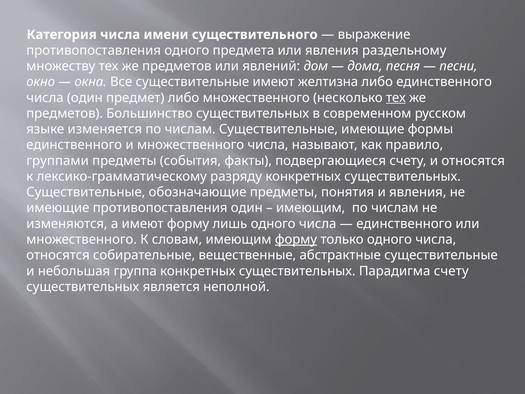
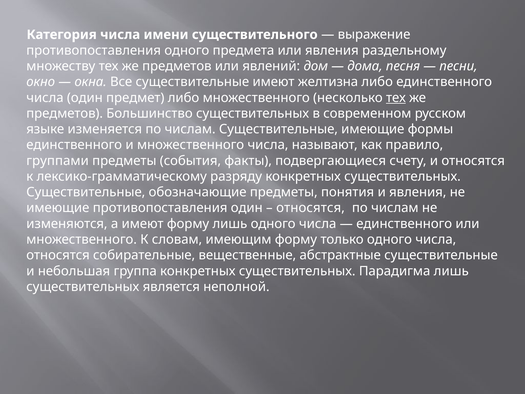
имеющим at (311, 208): имеющим -> относятся
форму at (296, 239) underline: present -> none
Парадигма счету: счету -> лишь
